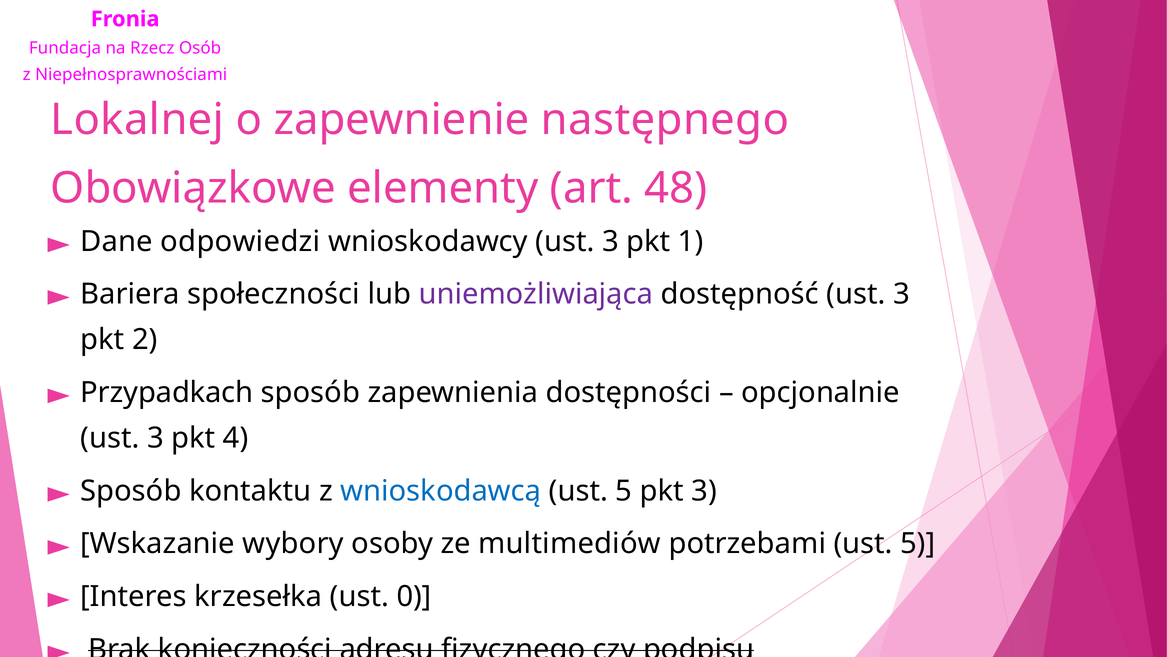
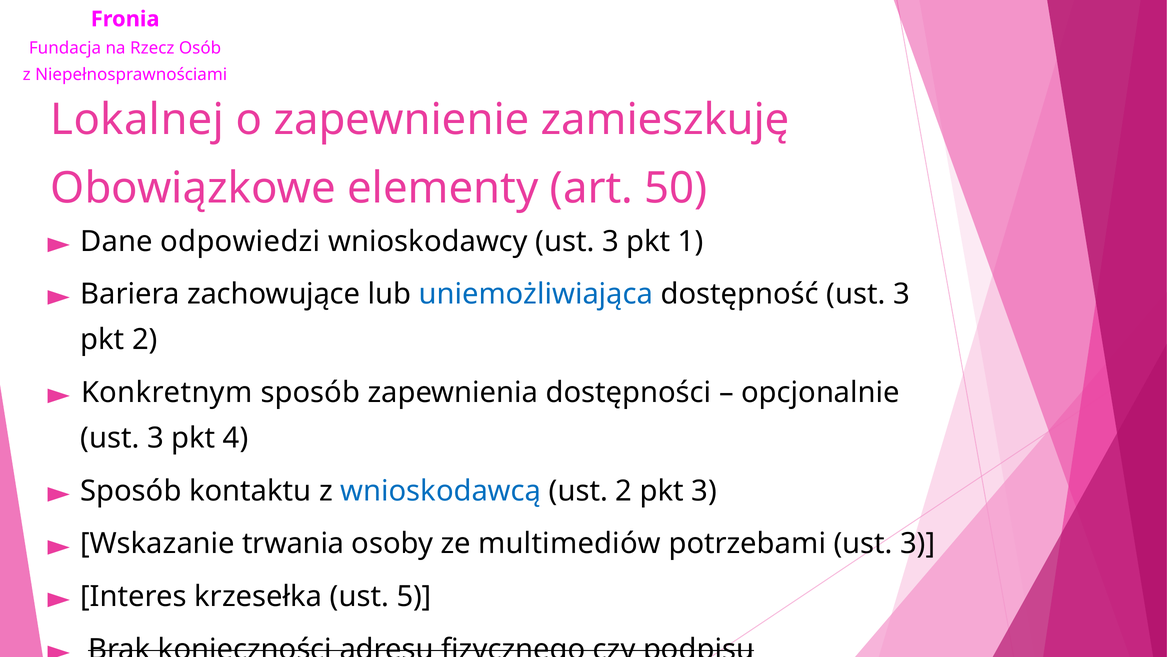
następnego: następnego -> zamieszkuję
48: 48 -> 50
społeczności: społeczności -> zachowujące
uniemożliwiająca colour: purple -> blue
Przypadkach: Przypadkach -> Konkretnym
5 at (624, 491): 5 -> 2
wybory: wybory -> trwania
potrzebami ust 5: 5 -> 3
0: 0 -> 5
